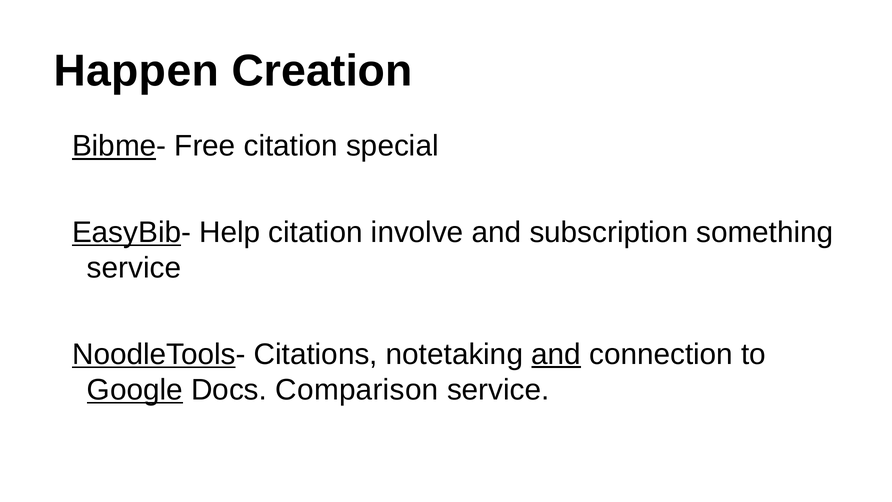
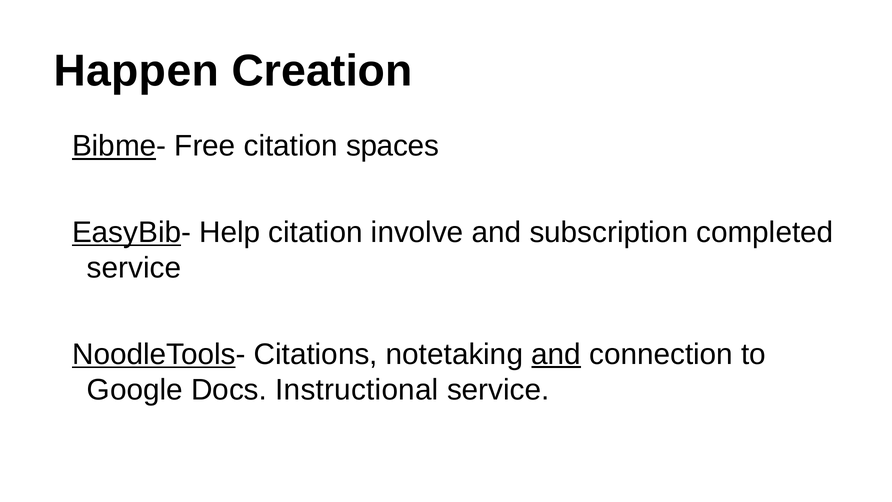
special: special -> spaces
something: something -> completed
Google underline: present -> none
Comparison: Comparison -> Instructional
